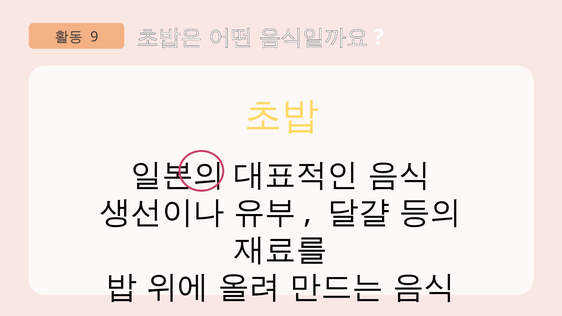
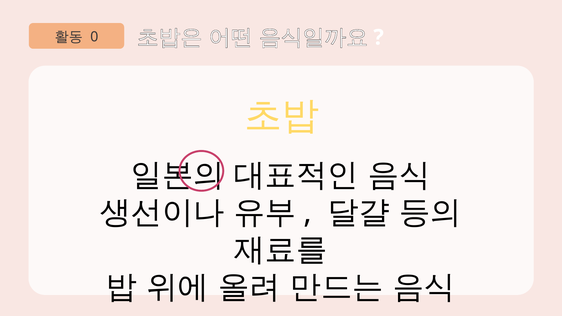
9: 9 -> 0
